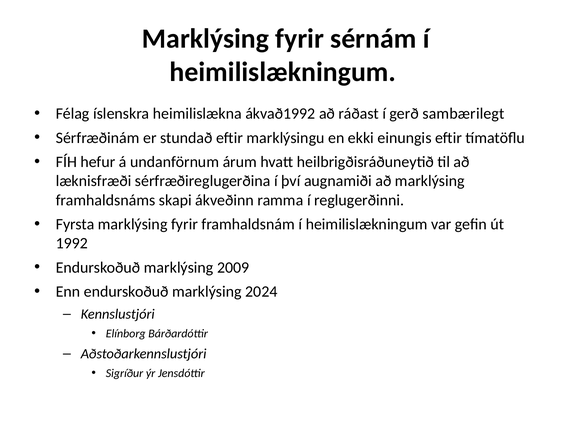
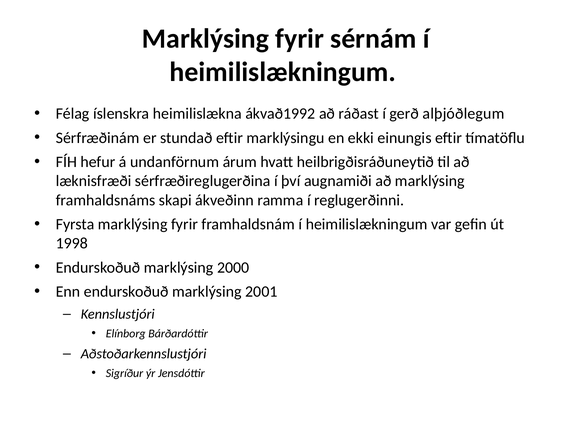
sambærilegt: sambærilegt -> alþjóðlegum
1992: 1992 -> 1998
2009: 2009 -> 2000
2024: 2024 -> 2001
